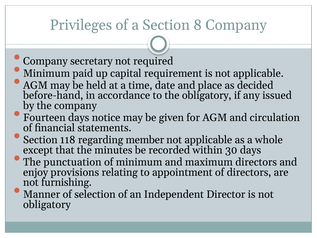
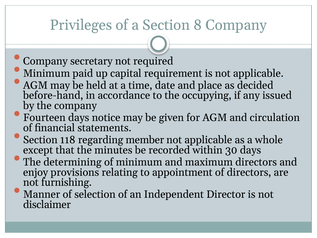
the obligatory: obligatory -> occupying
punctuation: punctuation -> determining
obligatory at (47, 204): obligatory -> disclaimer
